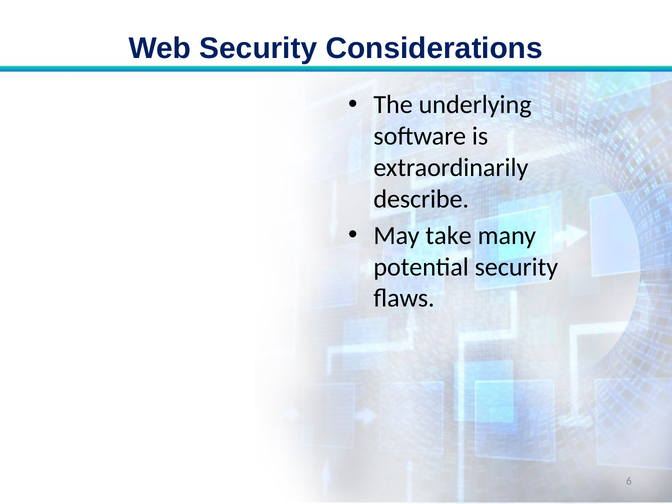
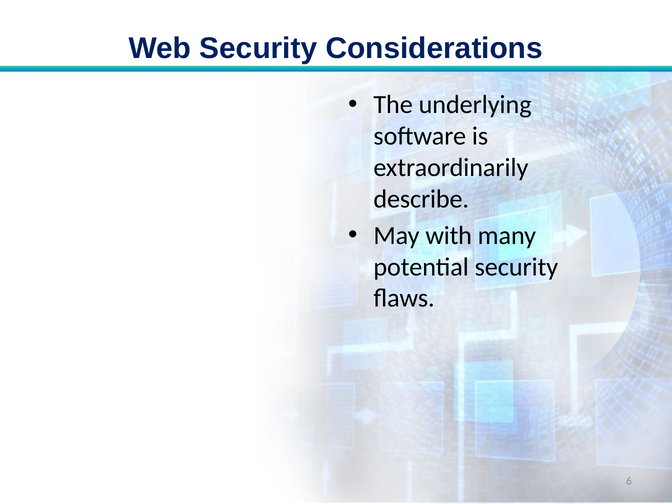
take: take -> with
